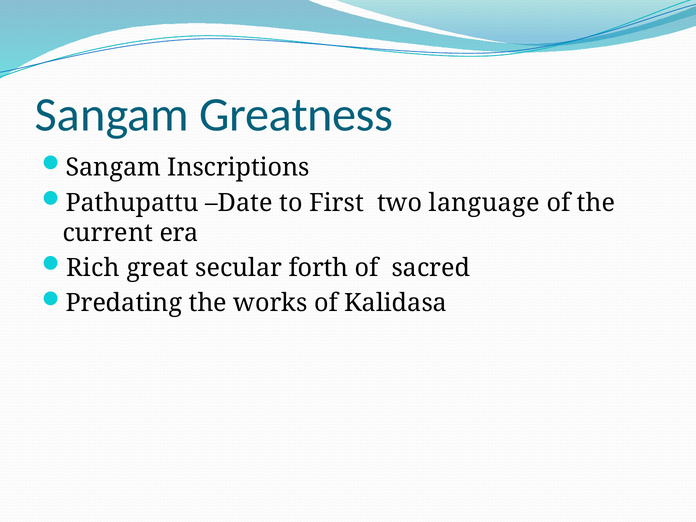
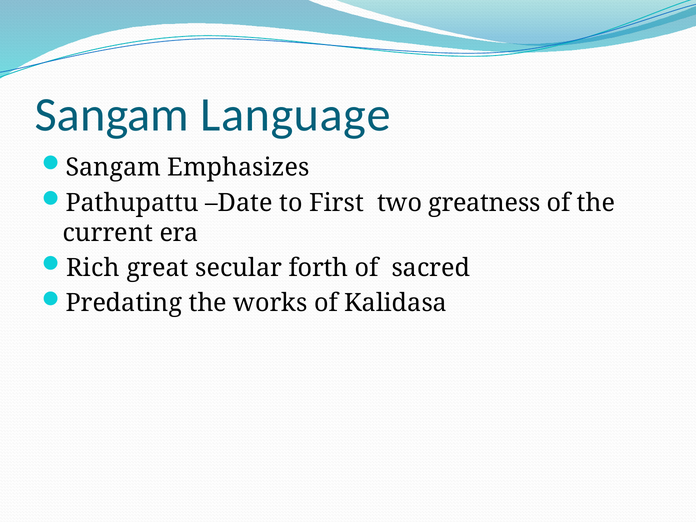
Greatness: Greatness -> Language
Inscriptions: Inscriptions -> Emphasizes
language: language -> greatness
